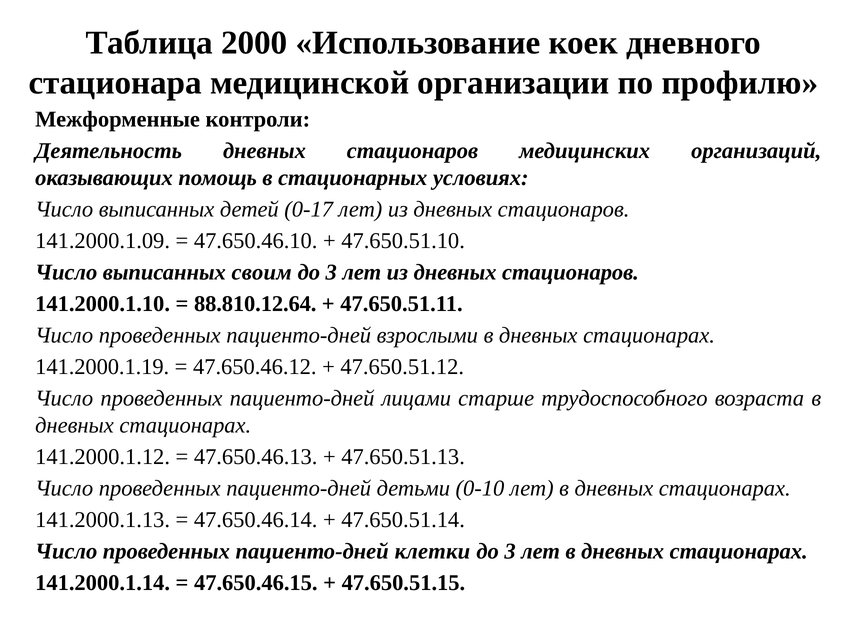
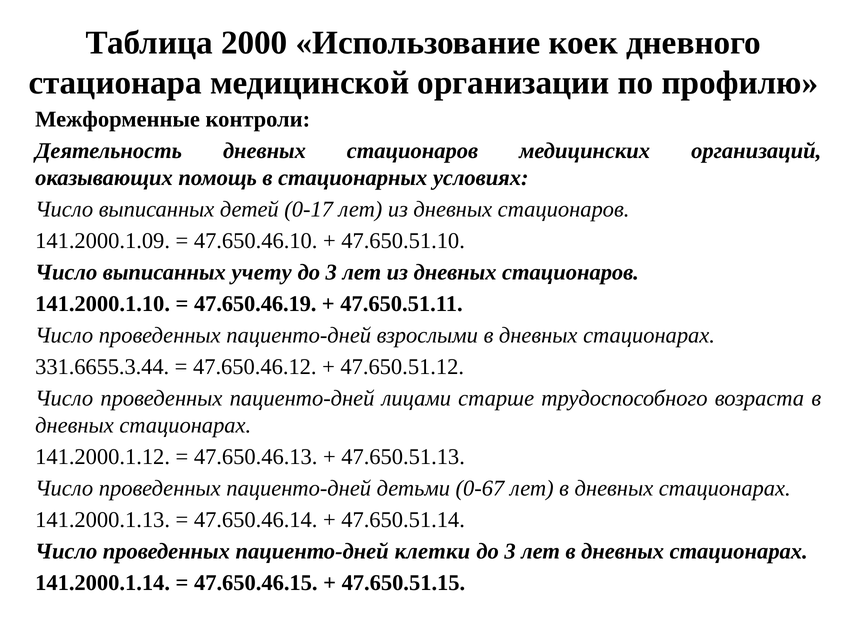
своим: своим -> учету
88.810.12.64: 88.810.12.64 -> 47.650.46.19
141.2000.1.19: 141.2000.1.19 -> 331.6655.3.44
0-10: 0-10 -> 0-67
